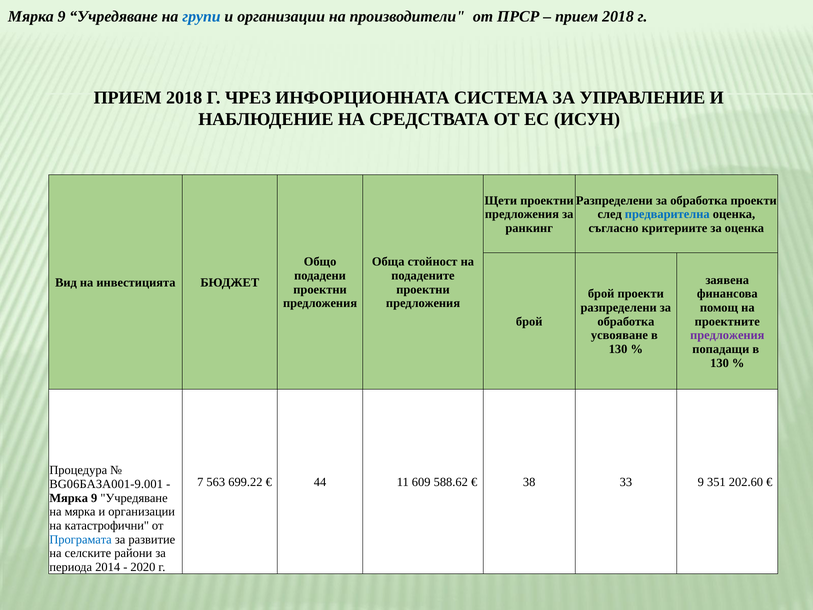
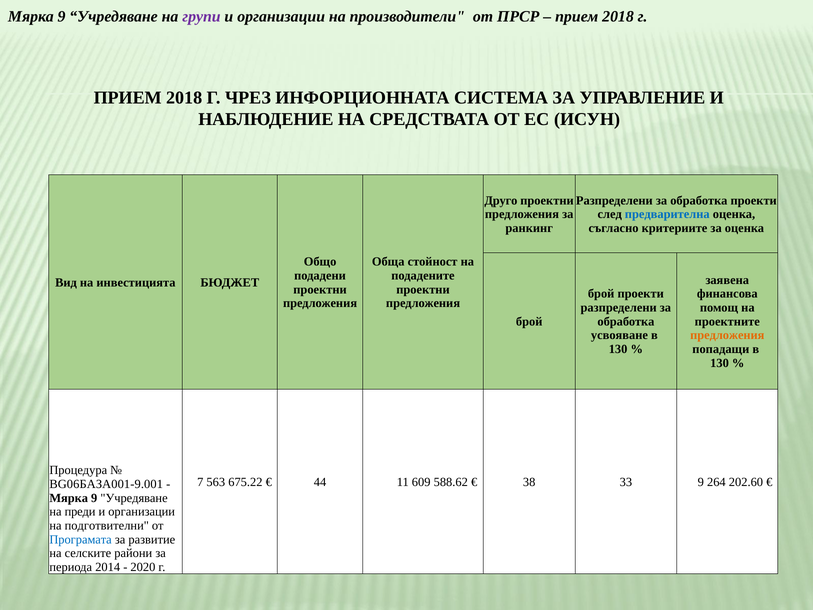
групи colour: blue -> purple
Щети: Щети -> Друго
предложения at (727, 335) colour: purple -> orange
699.22: 699.22 -> 675.22
351: 351 -> 264
на мярка: мярка -> преди
катастрофични: катастрофични -> подготвителни
